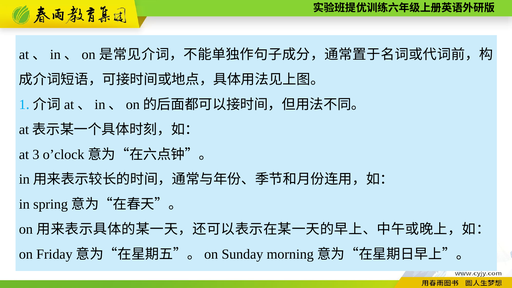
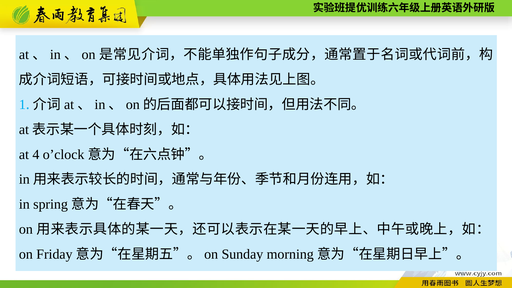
3: 3 -> 4
